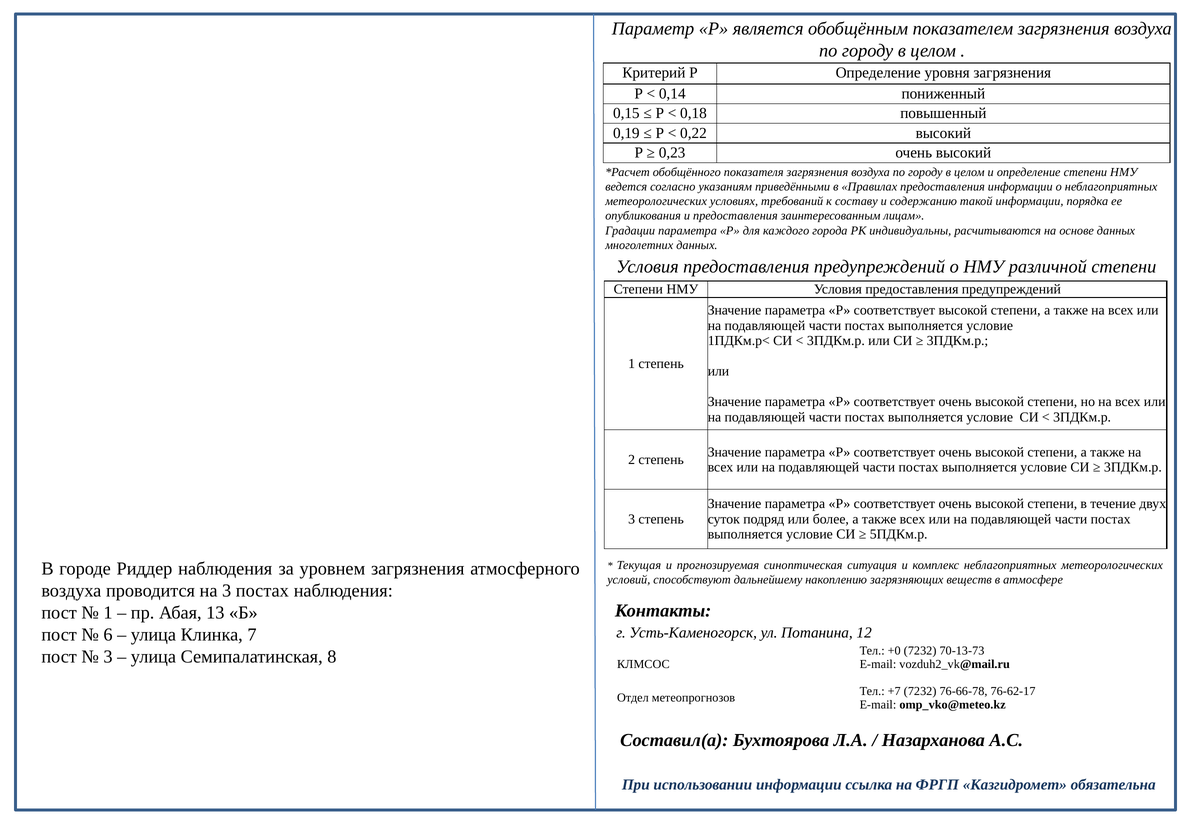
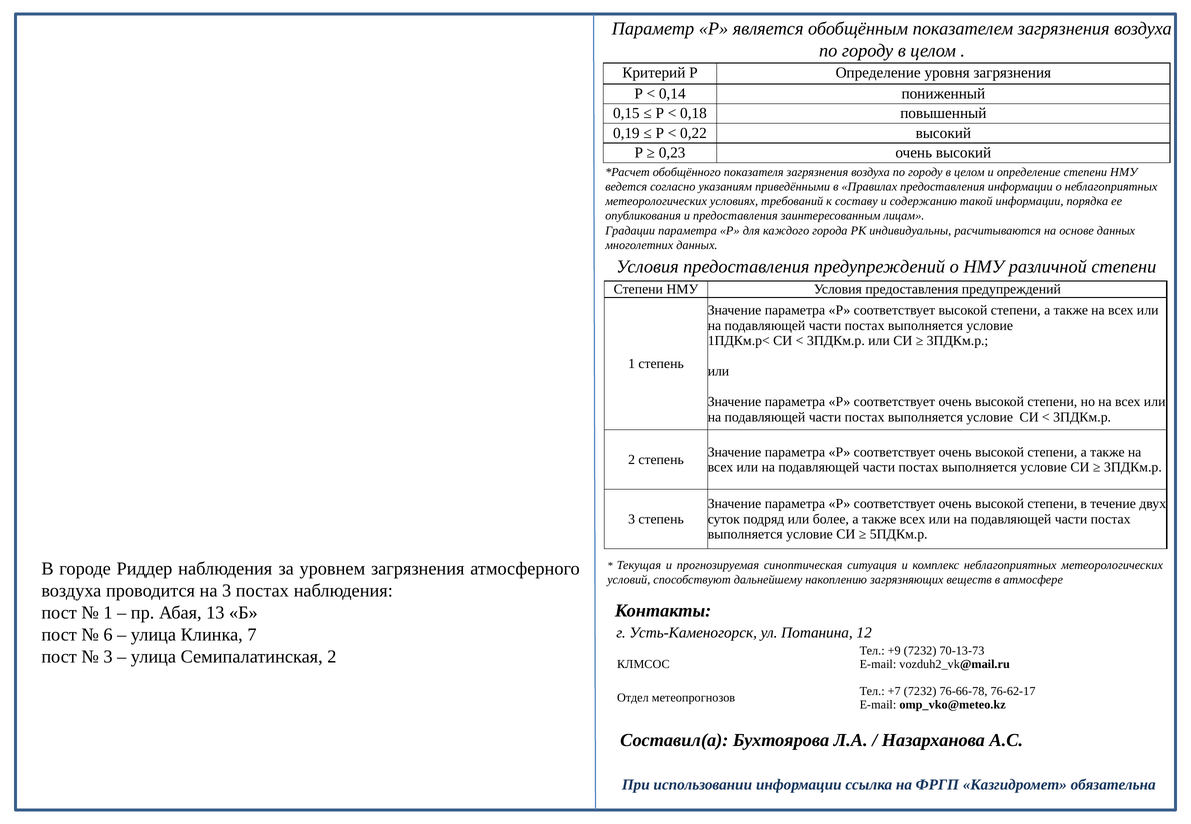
+0: +0 -> +9
Семипалатинская 8: 8 -> 2
